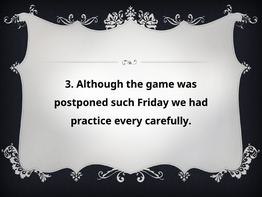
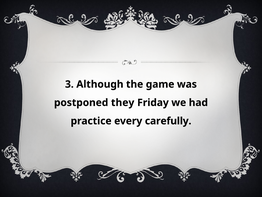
such: such -> they
